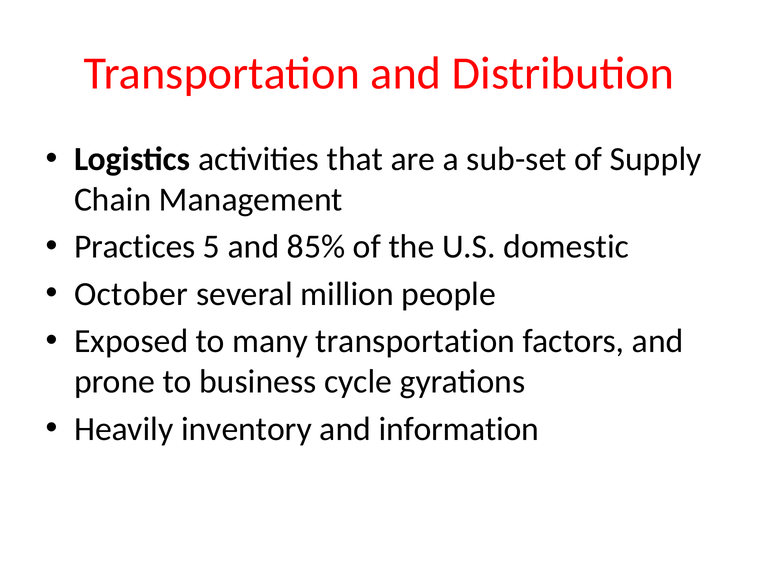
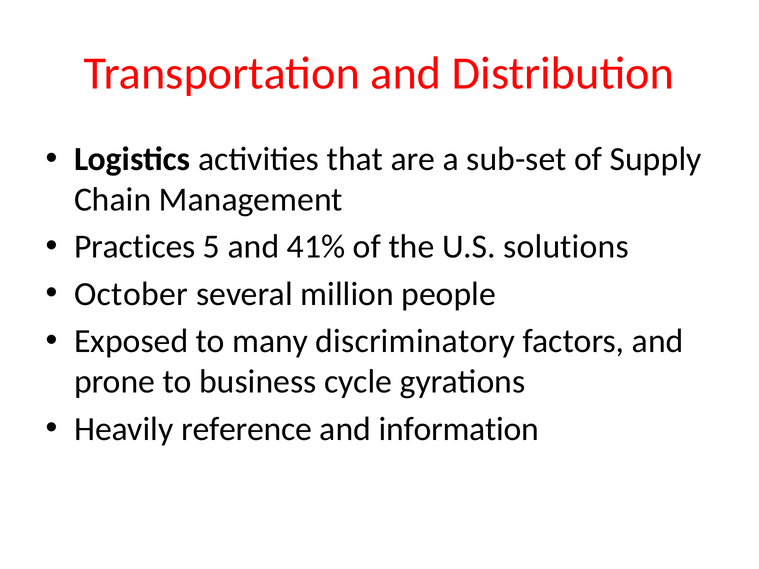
85%: 85% -> 41%
domestic: domestic -> solutions
many transportation: transportation -> discriminatory
inventory: inventory -> reference
